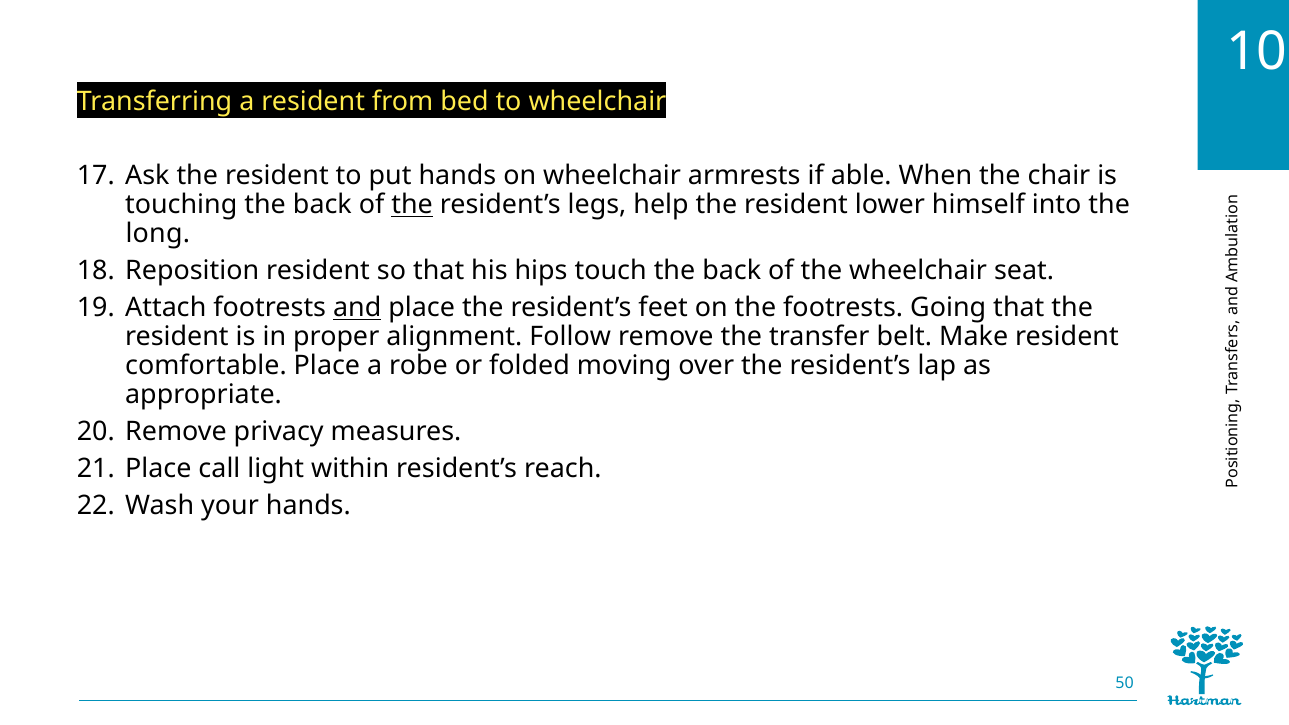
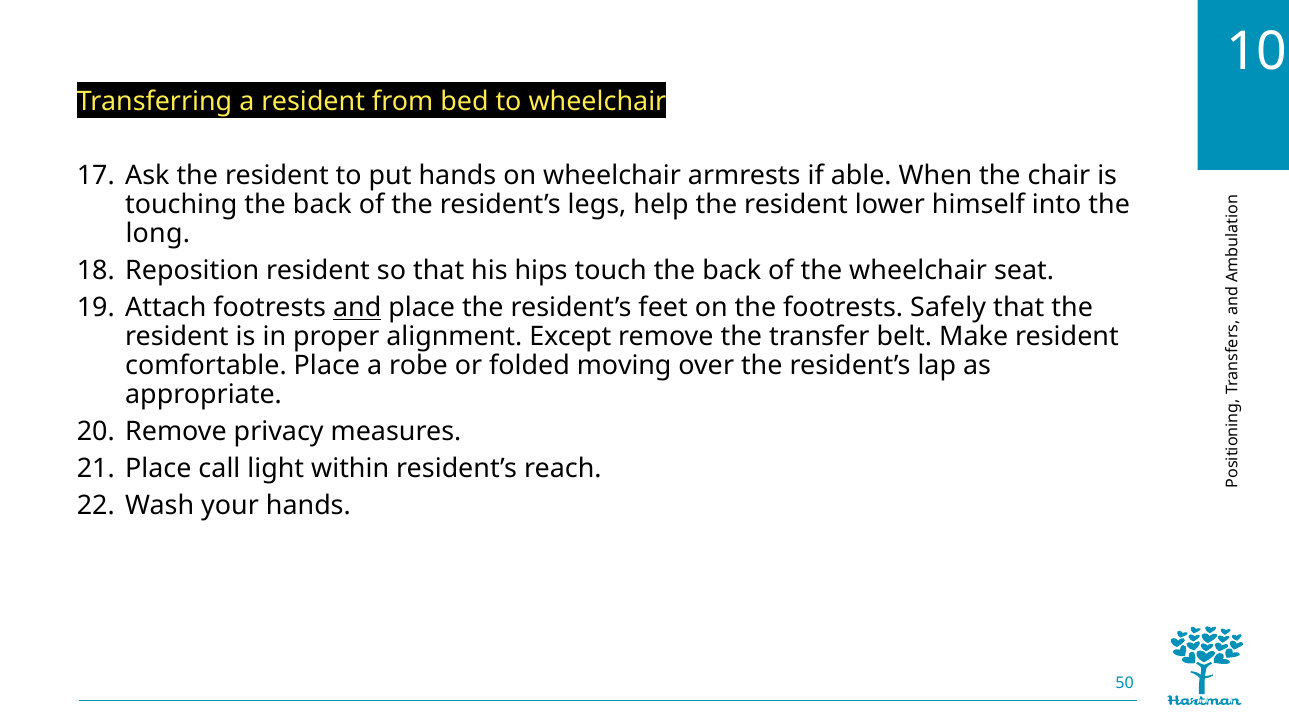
the at (412, 205) underline: present -> none
Going: Going -> Safely
Follow: Follow -> Except
